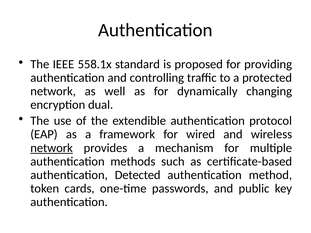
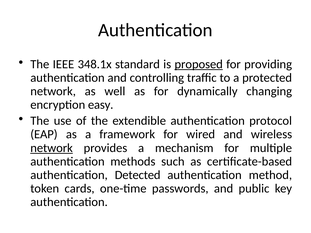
558.1x: 558.1x -> 348.1x
proposed underline: none -> present
dual: dual -> easy
